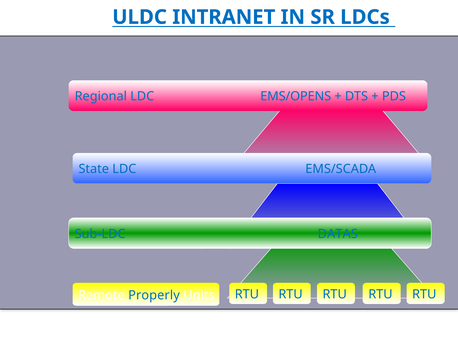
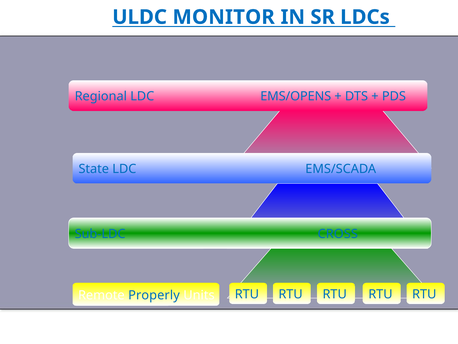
INTRANET: INTRANET -> MONITOR
DATAS: DATAS -> CROSS
